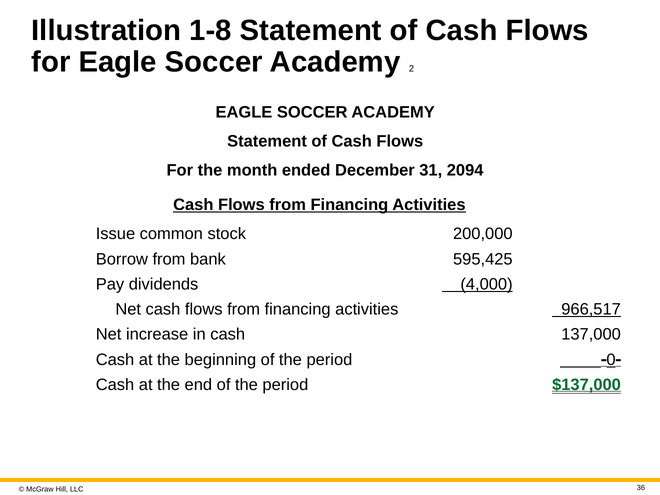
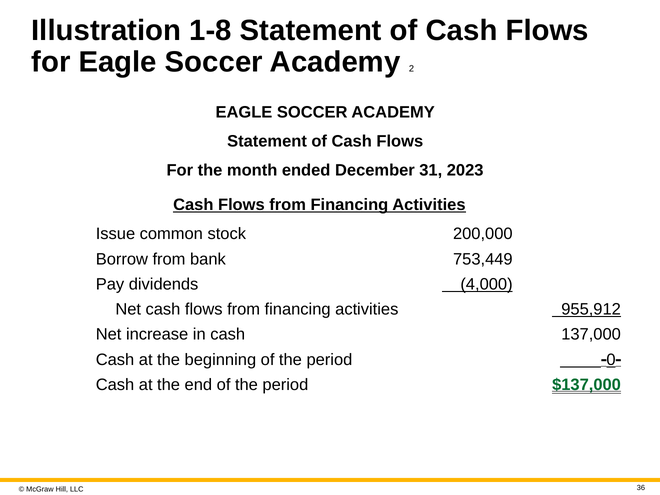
2094: 2094 -> 2023
595,425: 595,425 -> 753,449
966,517: 966,517 -> 955,912
